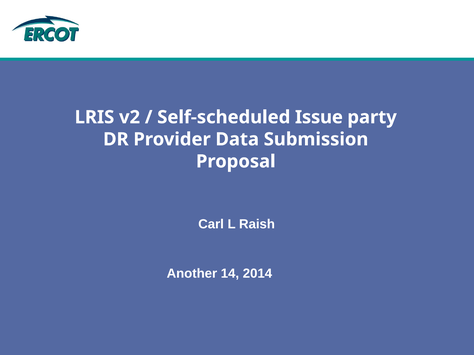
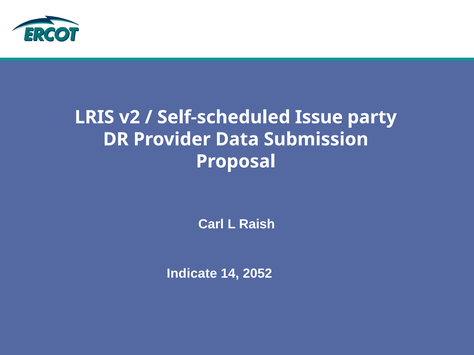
Another: Another -> Indicate
2014: 2014 -> 2052
